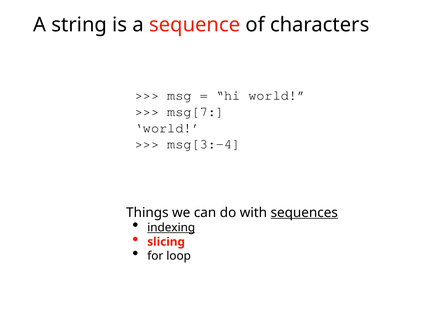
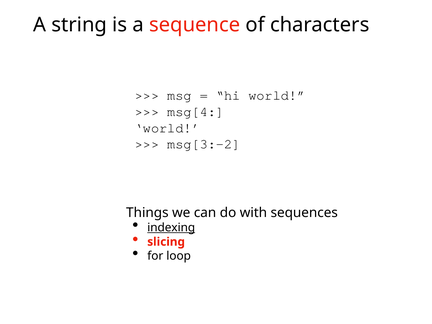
msg[7: msg[7 -> msg[4
msg[3:-4: msg[3:-4 -> msg[3:-2
sequences underline: present -> none
